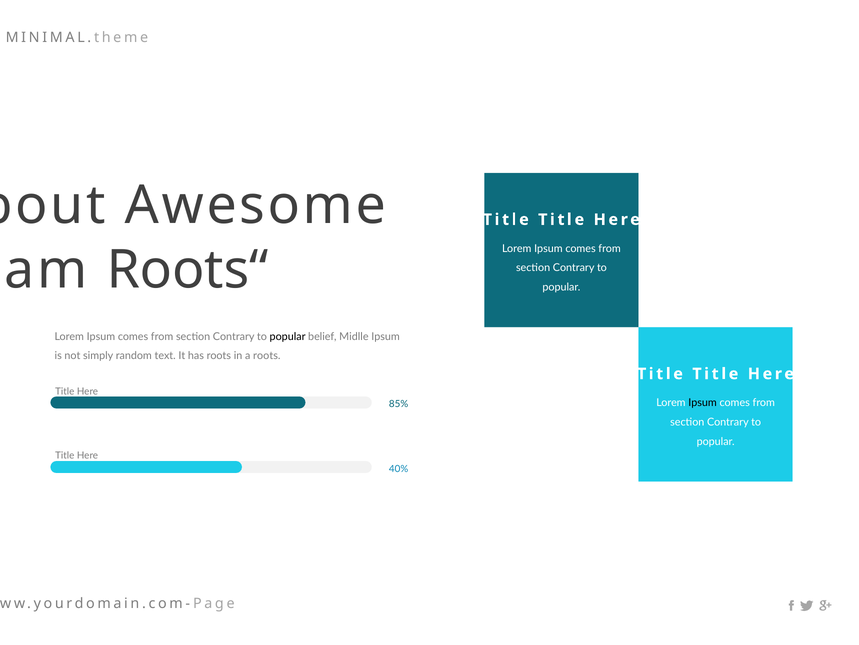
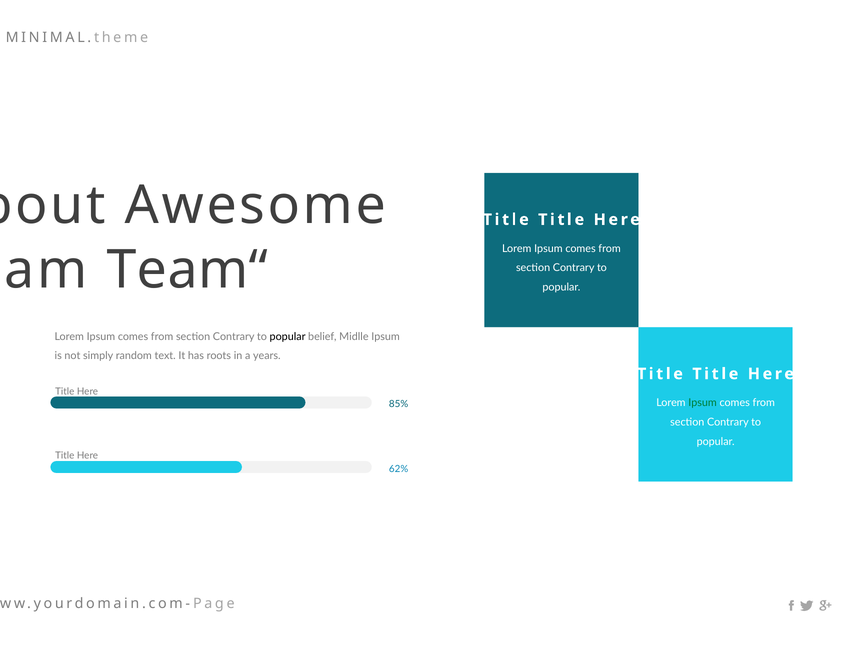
Roots“: Roots“ -> Team“
a roots: roots -> years
Ipsum at (703, 402) colour: black -> green
40%: 40% -> 62%
